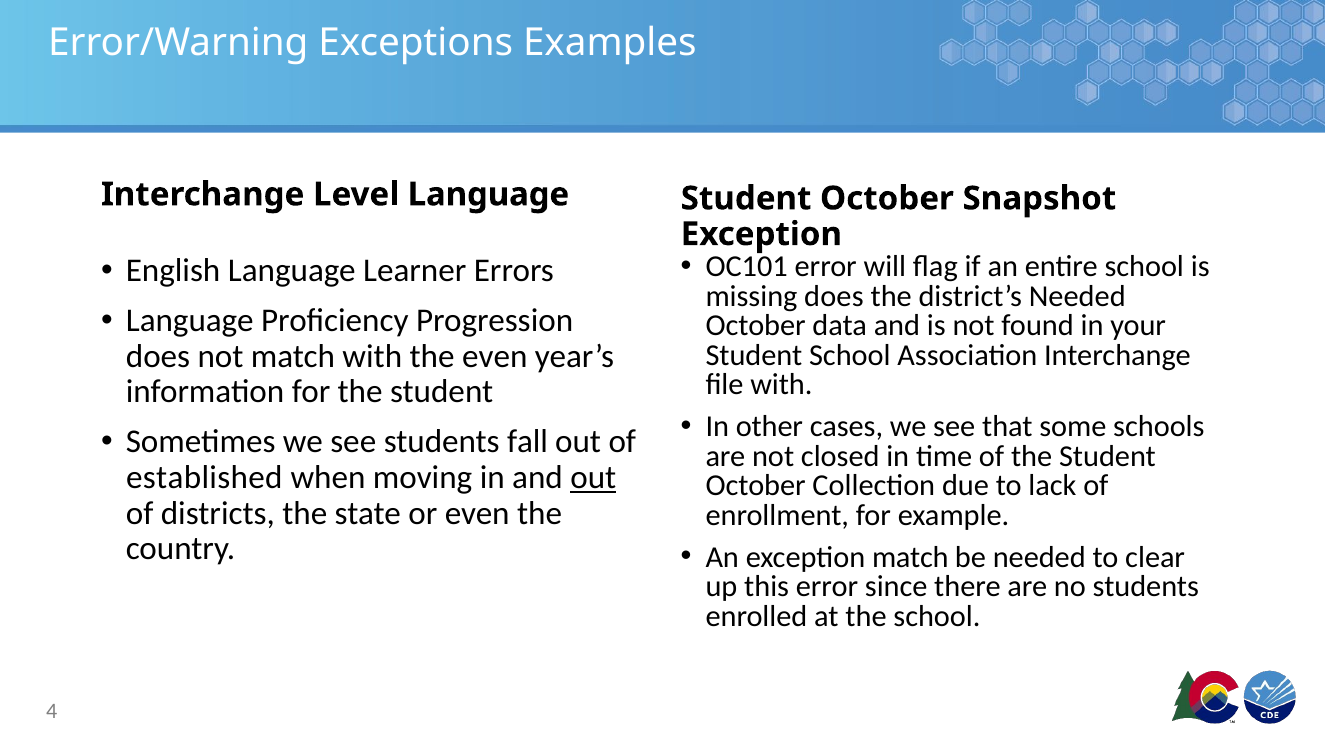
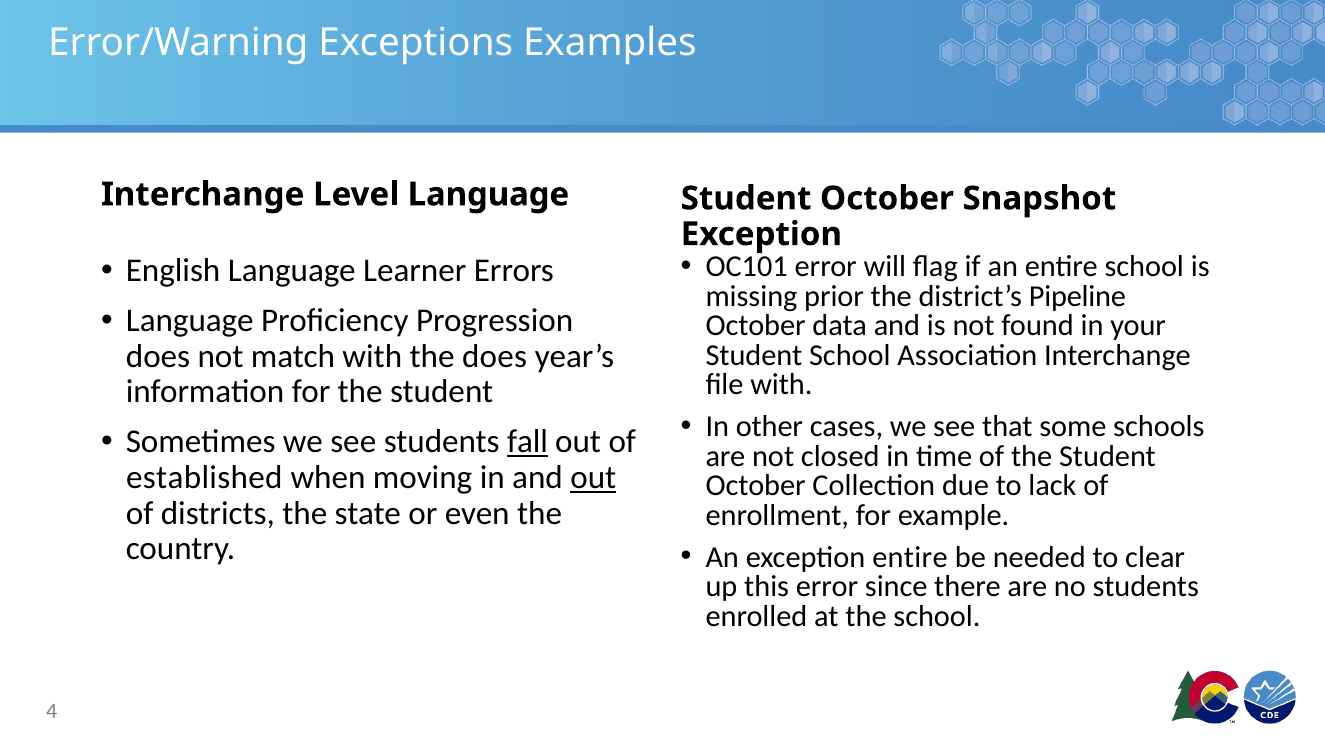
missing does: does -> prior
district’s Needed: Needed -> Pipeline
the even: even -> does
fall underline: none -> present
exception match: match -> entire
